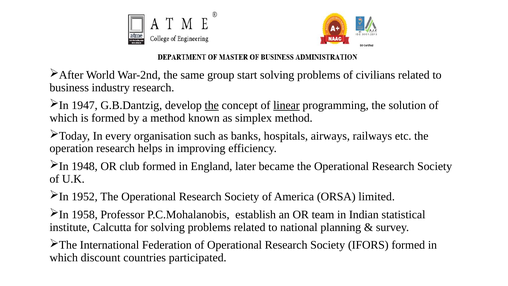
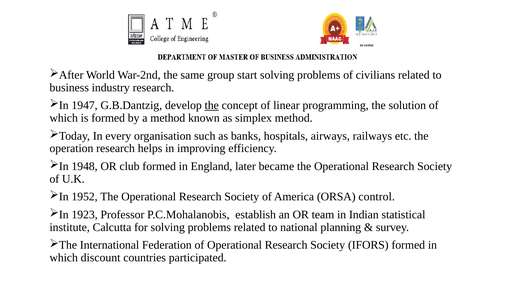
linear underline: present -> none
limited: limited -> control
1958: 1958 -> 1923
